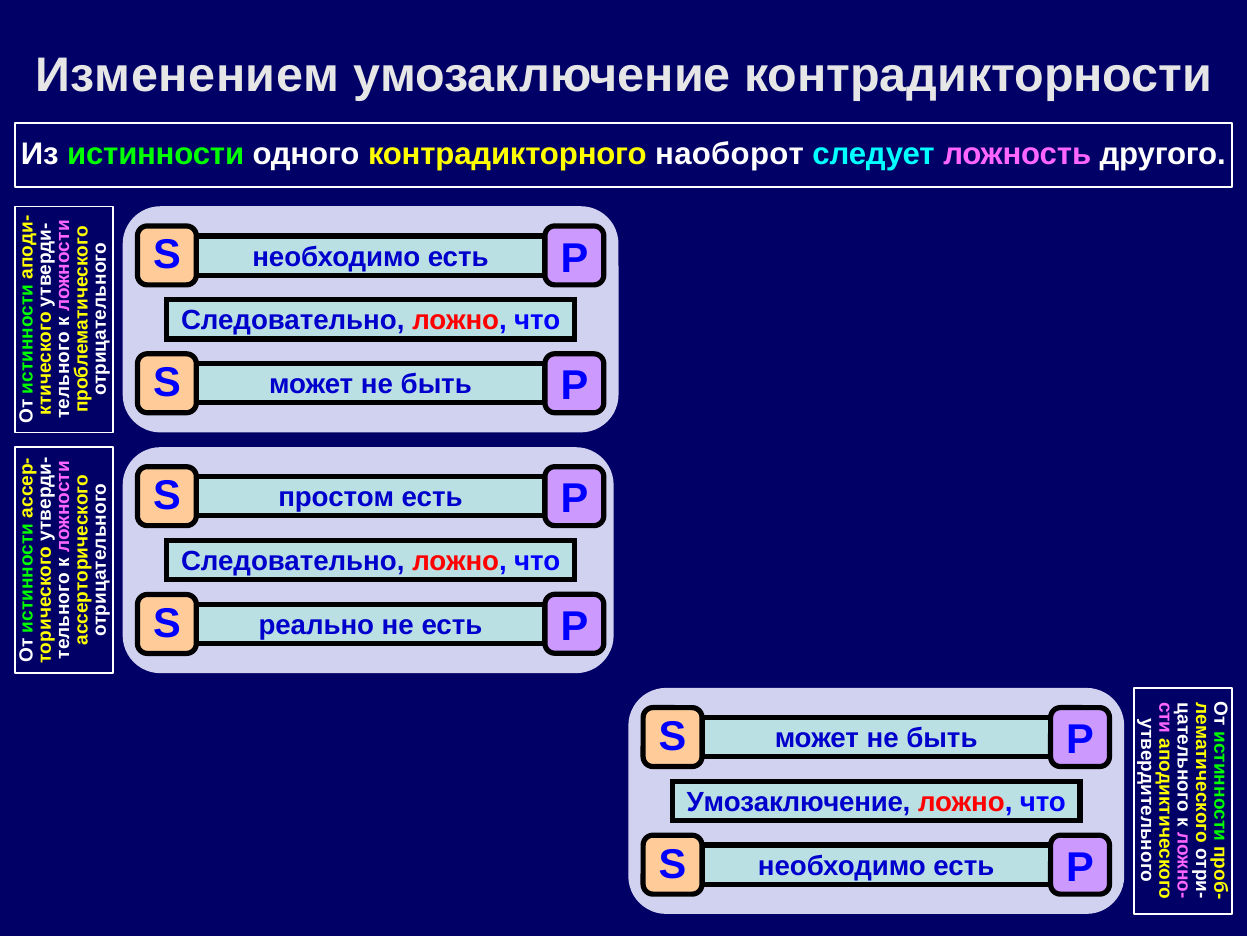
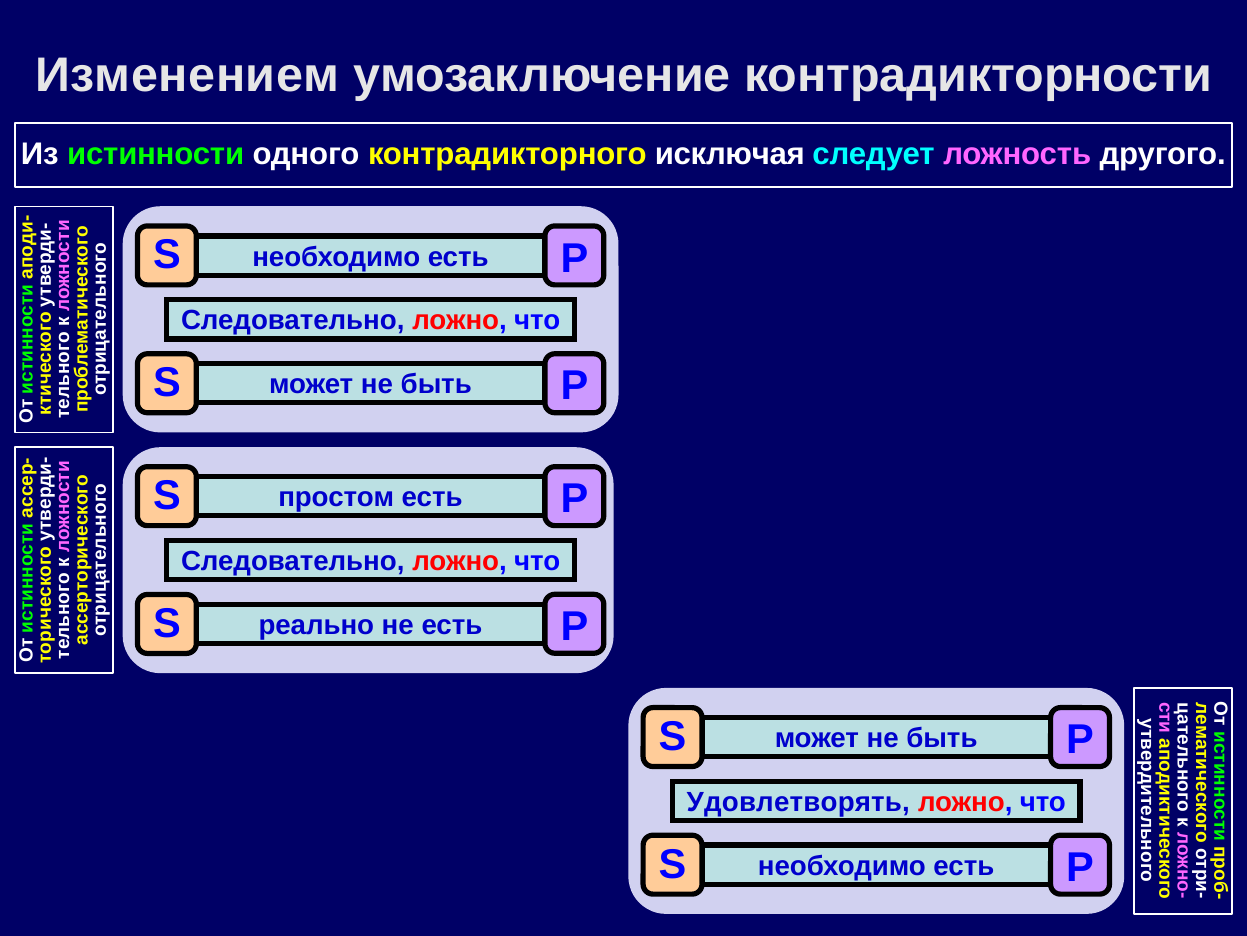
наоборот: наоборот -> исключая
Умозаключение at (799, 802): Умозаключение -> Удовлетворять
